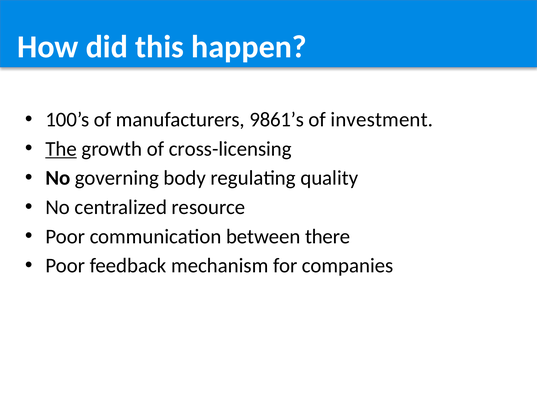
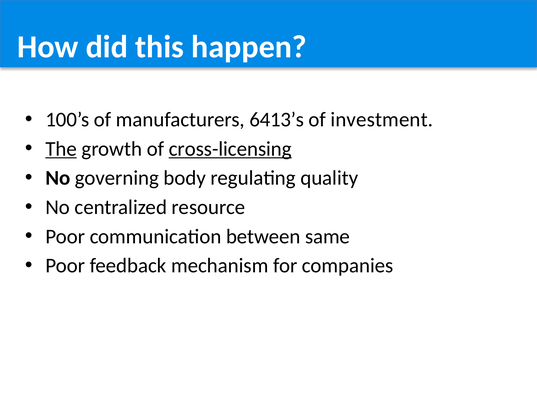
9861’s: 9861’s -> 6413’s
cross-licensing underline: none -> present
there: there -> same
